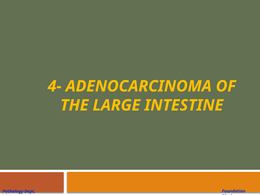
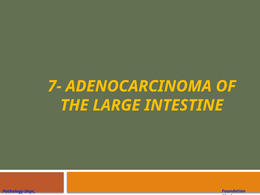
4-: 4- -> 7-
